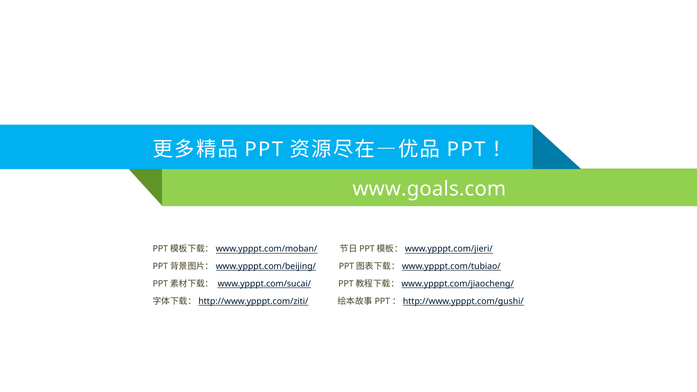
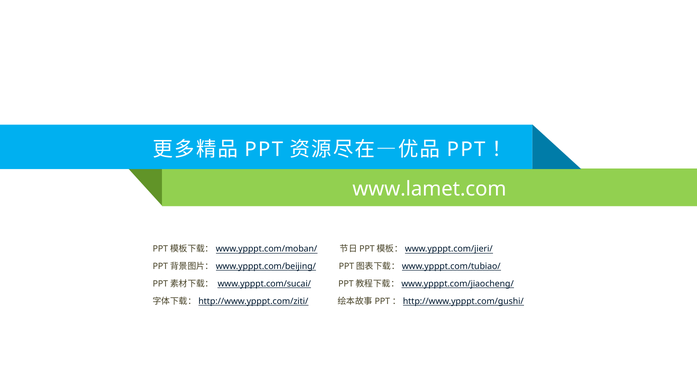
www.goals.com: www.goals.com -> www.lamet.com
